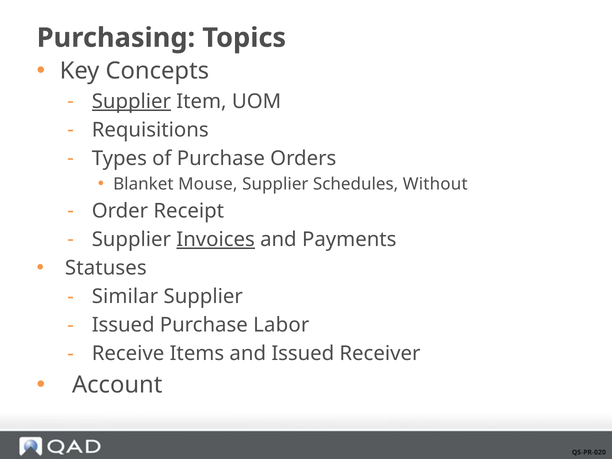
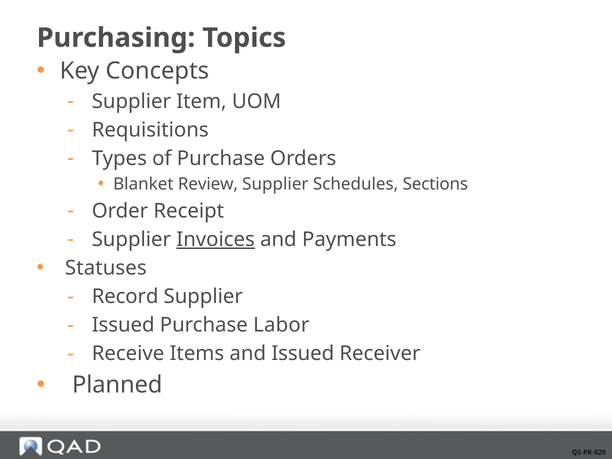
Supplier at (131, 101) underline: present -> none
Mouse: Mouse -> Review
Without: Without -> Sections
Similar: Similar -> Record
Account: Account -> Planned
